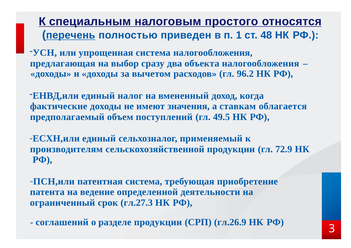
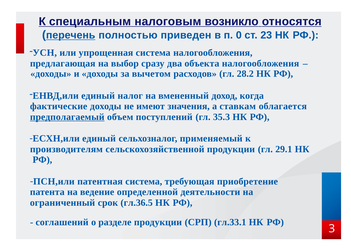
простого: простого -> возникло
1: 1 -> 0
48: 48 -> 23
96.2: 96.2 -> 28.2
предполагаемый underline: none -> present
49.5: 49.5 -> 35.3
72.9: 72.9 -> 29.1
гл.27.3: гл.27.3 -> гл.36.5
гл.26.9: гл.26.9 -> гл.33.1
